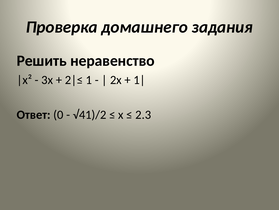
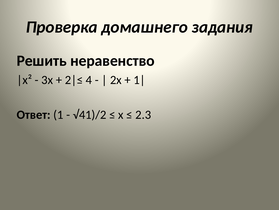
1: 1 -> 4
0: 0 -> 1
